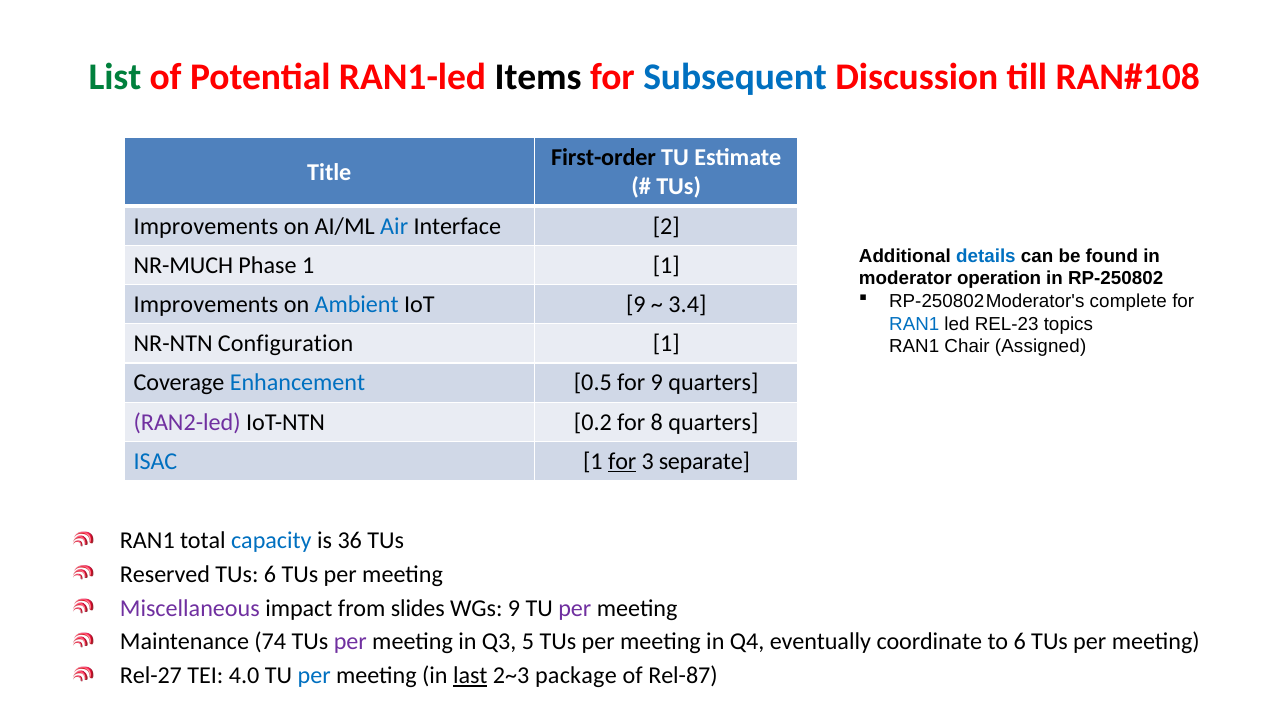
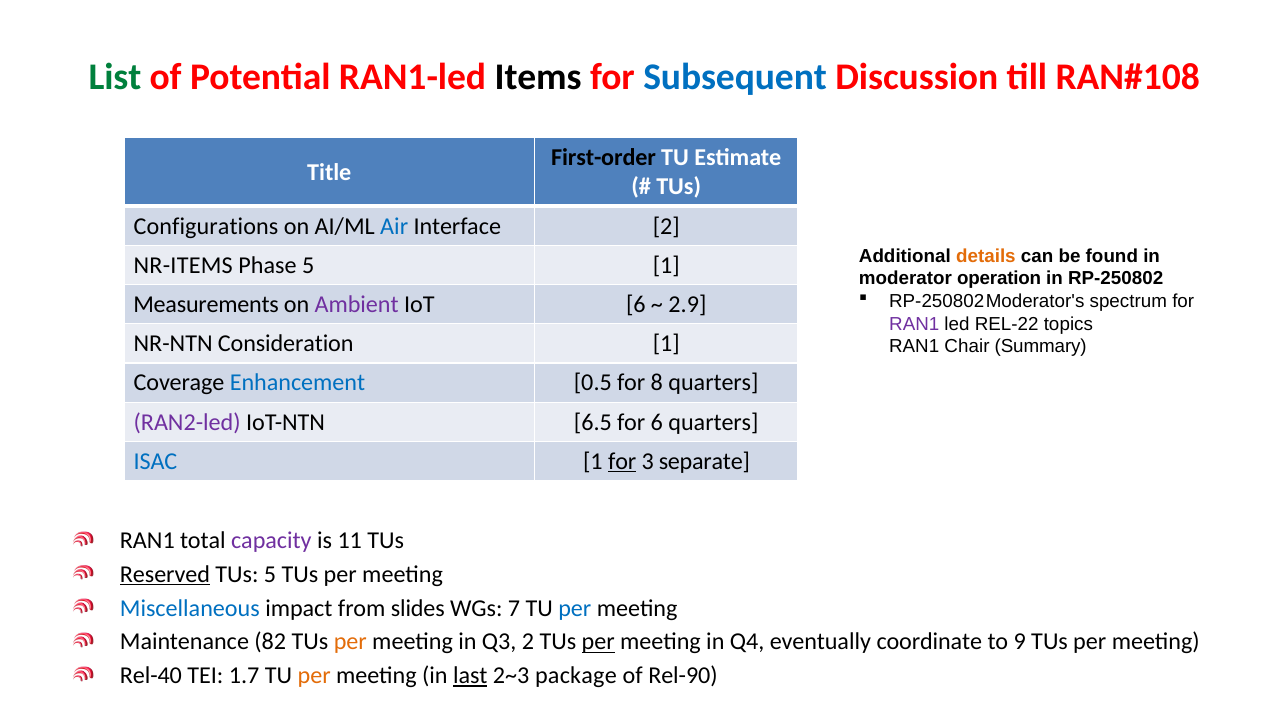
Improvements at (206, 226): Improvements -> Configurations
details colour: blue -> orange
NR-MUCH: NR-MUCH -> NR-ITEMS
Phase 1: 1 -> 5
complete: complete -> spectrum
Improvements at (206, 304): Improvements -> Measurements
Ambient colour: blue -> purple
IoT 9: 9 -> 6
3.4: 3.4 -> 2.9
RAN1 at (914, 324) colour: blue -> purple
REL-23: REL-23 -> REL-22
Configuration: Configuration -> Consideration
Assigned: Assigned -> Summary
for 9: 9 -> 8
0.2: 0.2 -> 6.5
for 8: 8 -> 6
capacity colour: blue -> purple
36: 36 -> 11
Reserved underline: none -> present
TUs 6: 6 -> 5
Miscellaneous colour: purple -> blue
WGs 9: 9 -> 7
per at (575, 608) colour: purple -> blue
74: 74 -> 82
per at (350, 641) colour: purple -> orange
Q3 5: 5 -> 2
per at (598, 641) underline: none -> present
to 6: 6 -> 9
Rel-27: Rel-27 -> Rel-40
4.0: 4.0 -> 1.7
per at (314, 675) colour: blue -> orange
Rel-87: Rel-87 -> Rel-90
